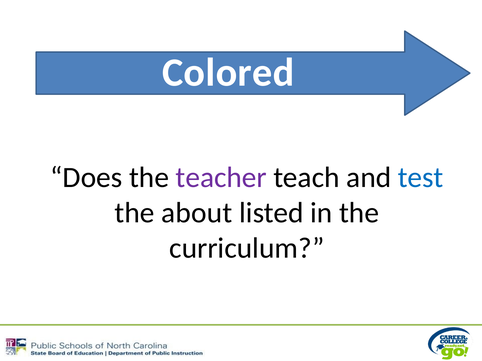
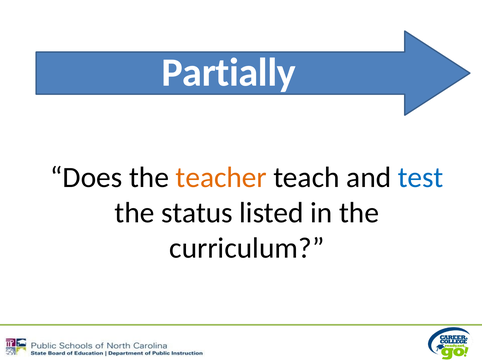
Colored: Colored -> Partially
teacher colour: purple -> orange
about: about -> status
